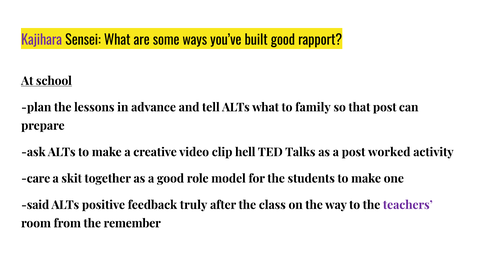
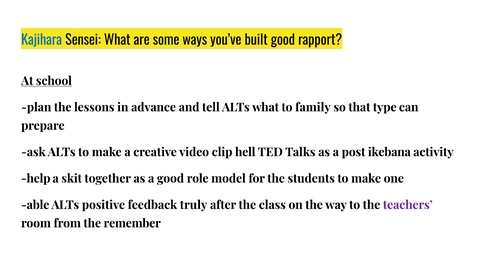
Kajihara colour: purple -> blue
that post: post -> type
worked: worked -> ikebana
care: care -> help
said: said -> able
